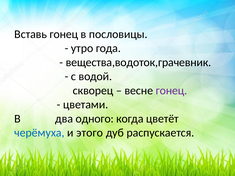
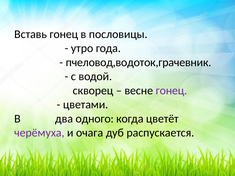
вещества,водоток,грачевник: вещества,водоток,грачевник -> пчеловод,водоток,грачевник
черёмуха colour: blue -> purple
этого: этого -> очага
